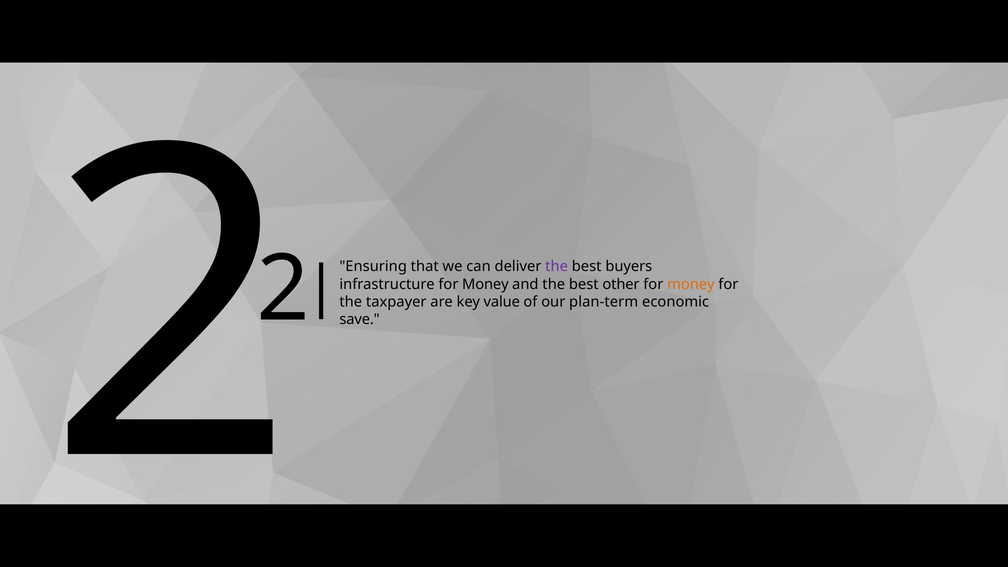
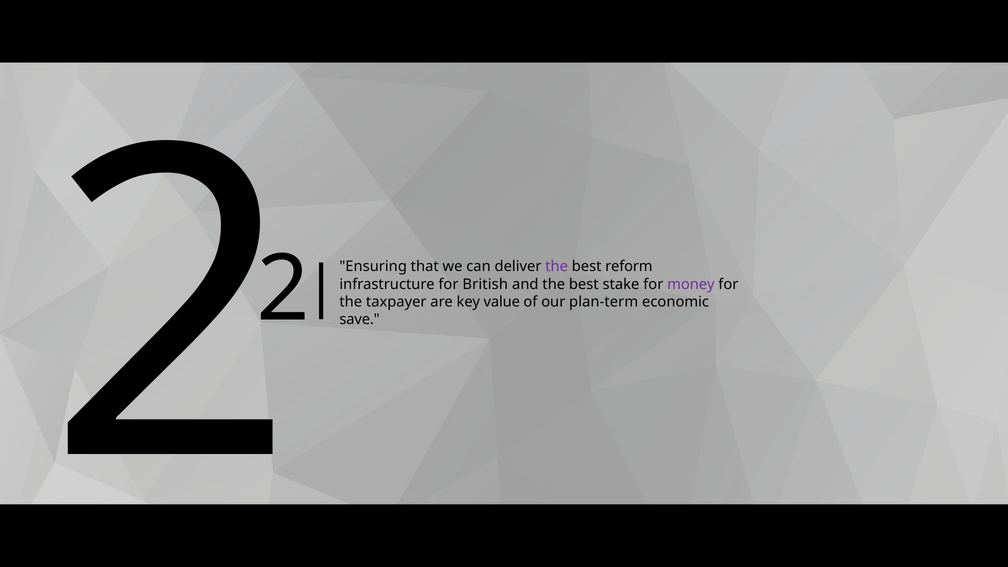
buyers: buyers -> reform
infrastructure for Money: Money -> British
other: other -> stake
money at (691, 284) colour: orange -> purple
